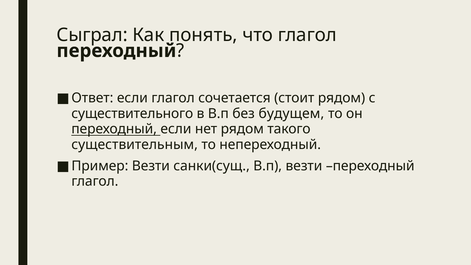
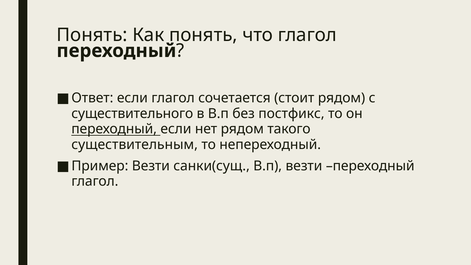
Сыграл at (92, 35): Сыграл -> Понять
будущем: будущем -> постфикс
